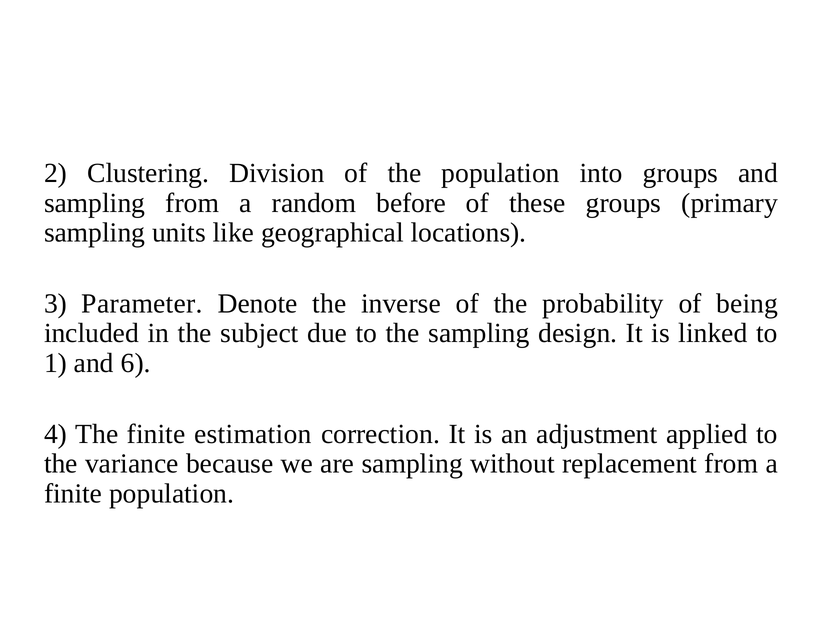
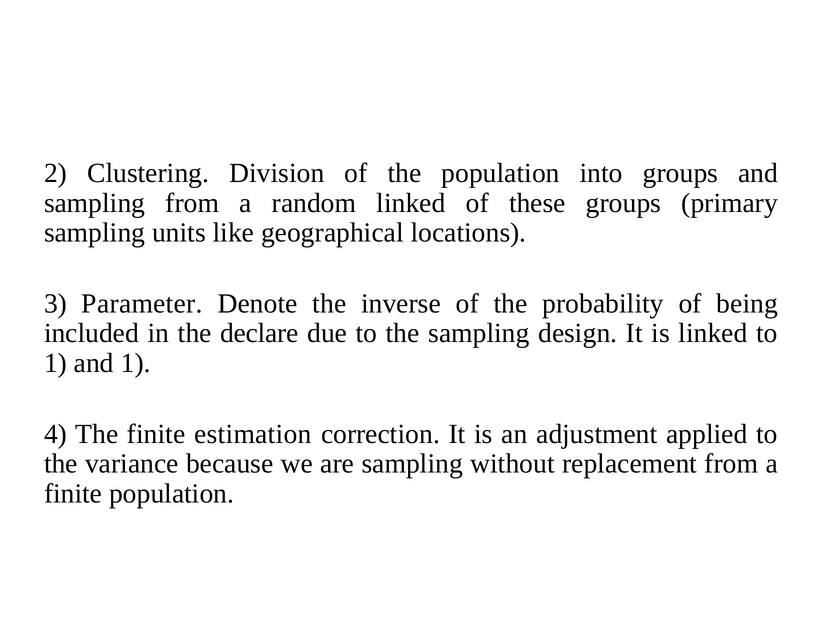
random before: before -> linked
subject: subject -> declare
and 6: 6 -> 1
